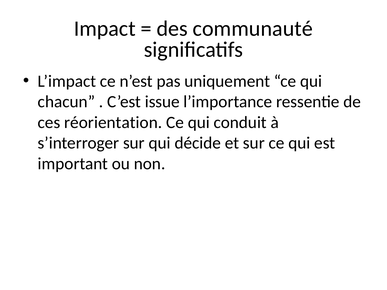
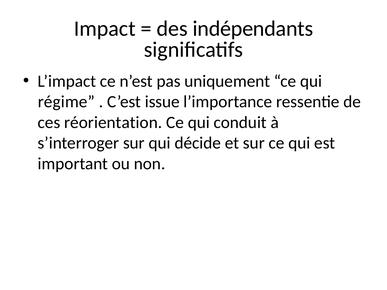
communauté: communauté -> indépendants
chacun: chacun -> régime
